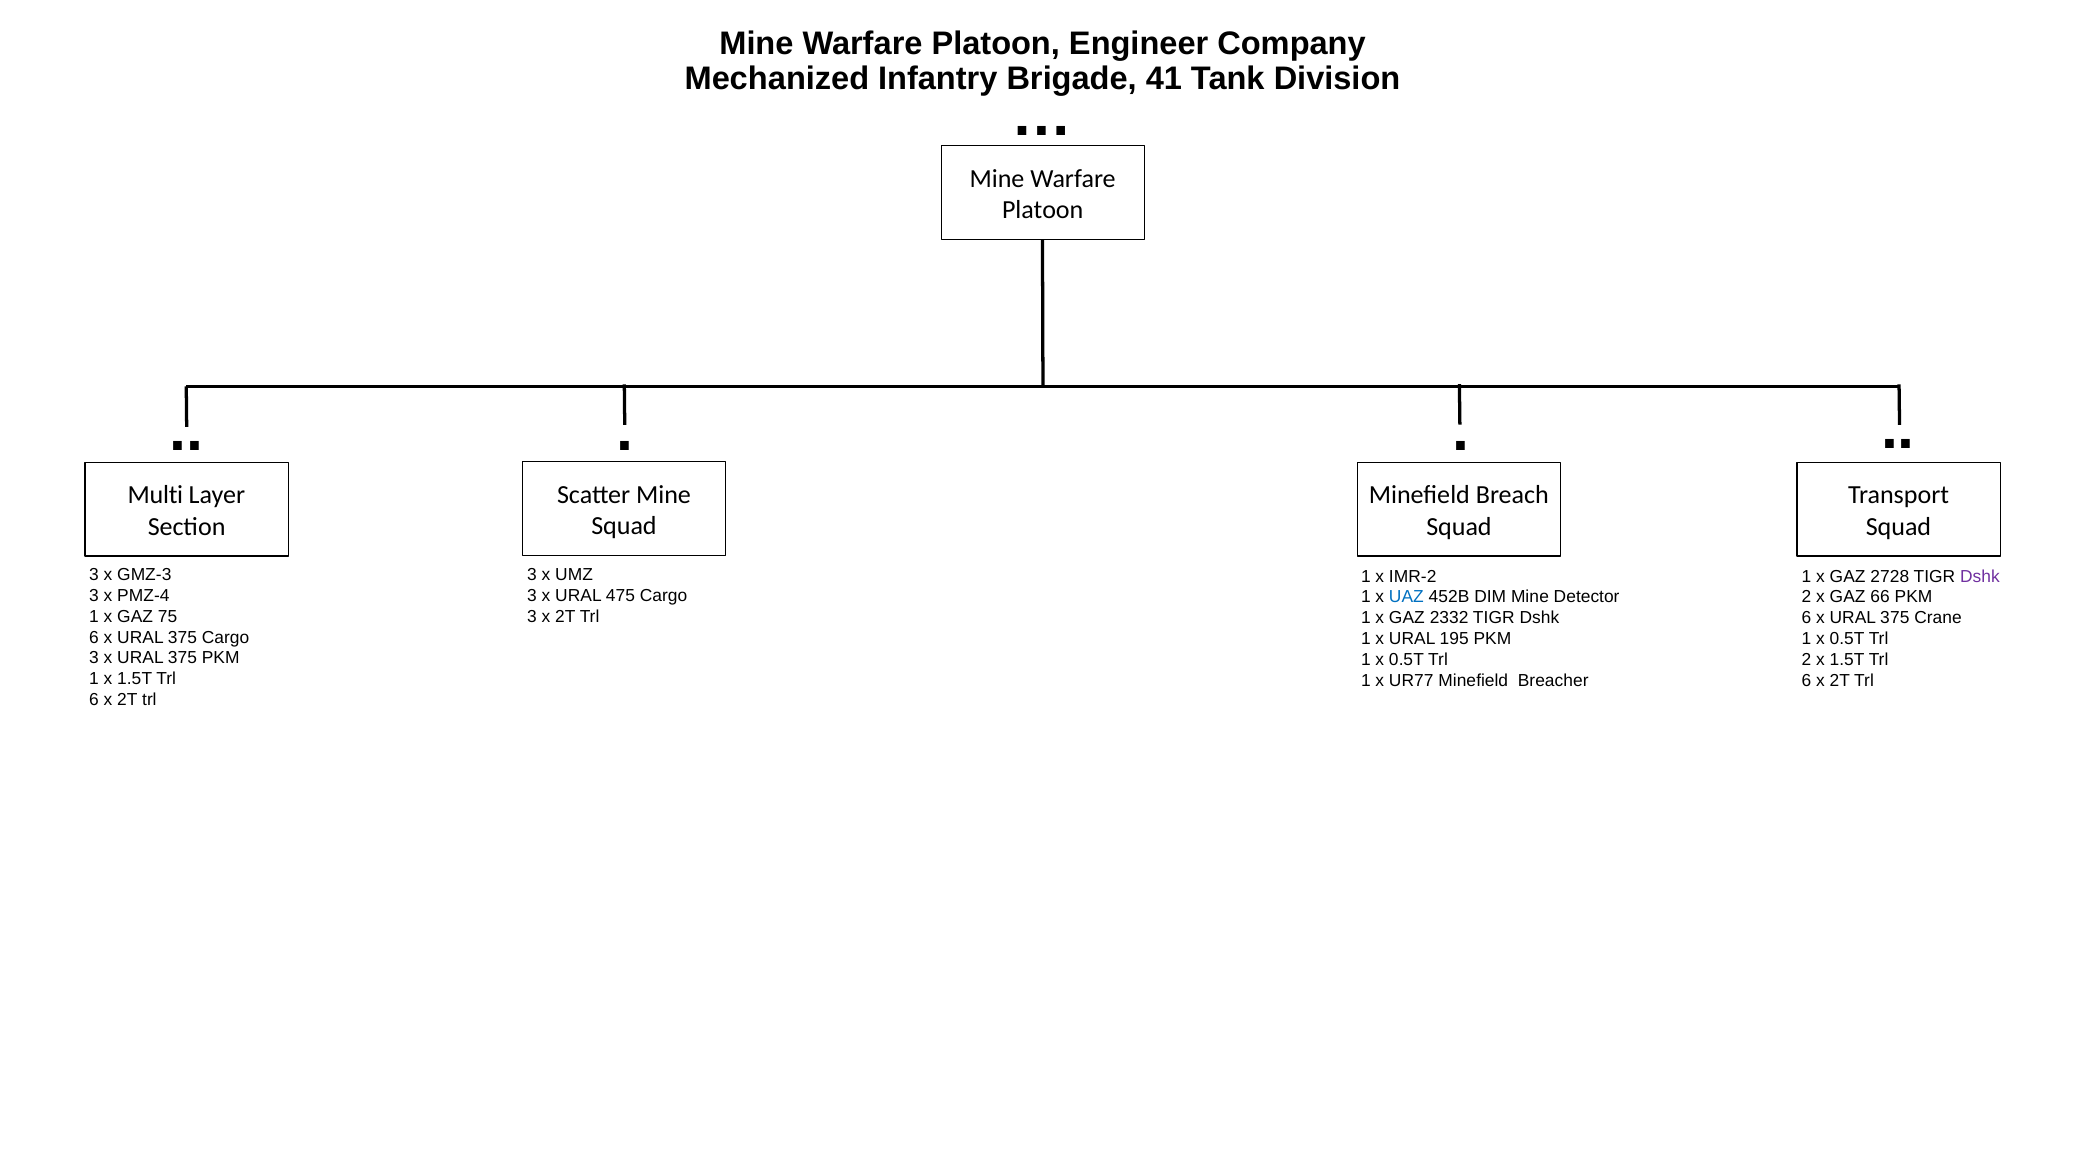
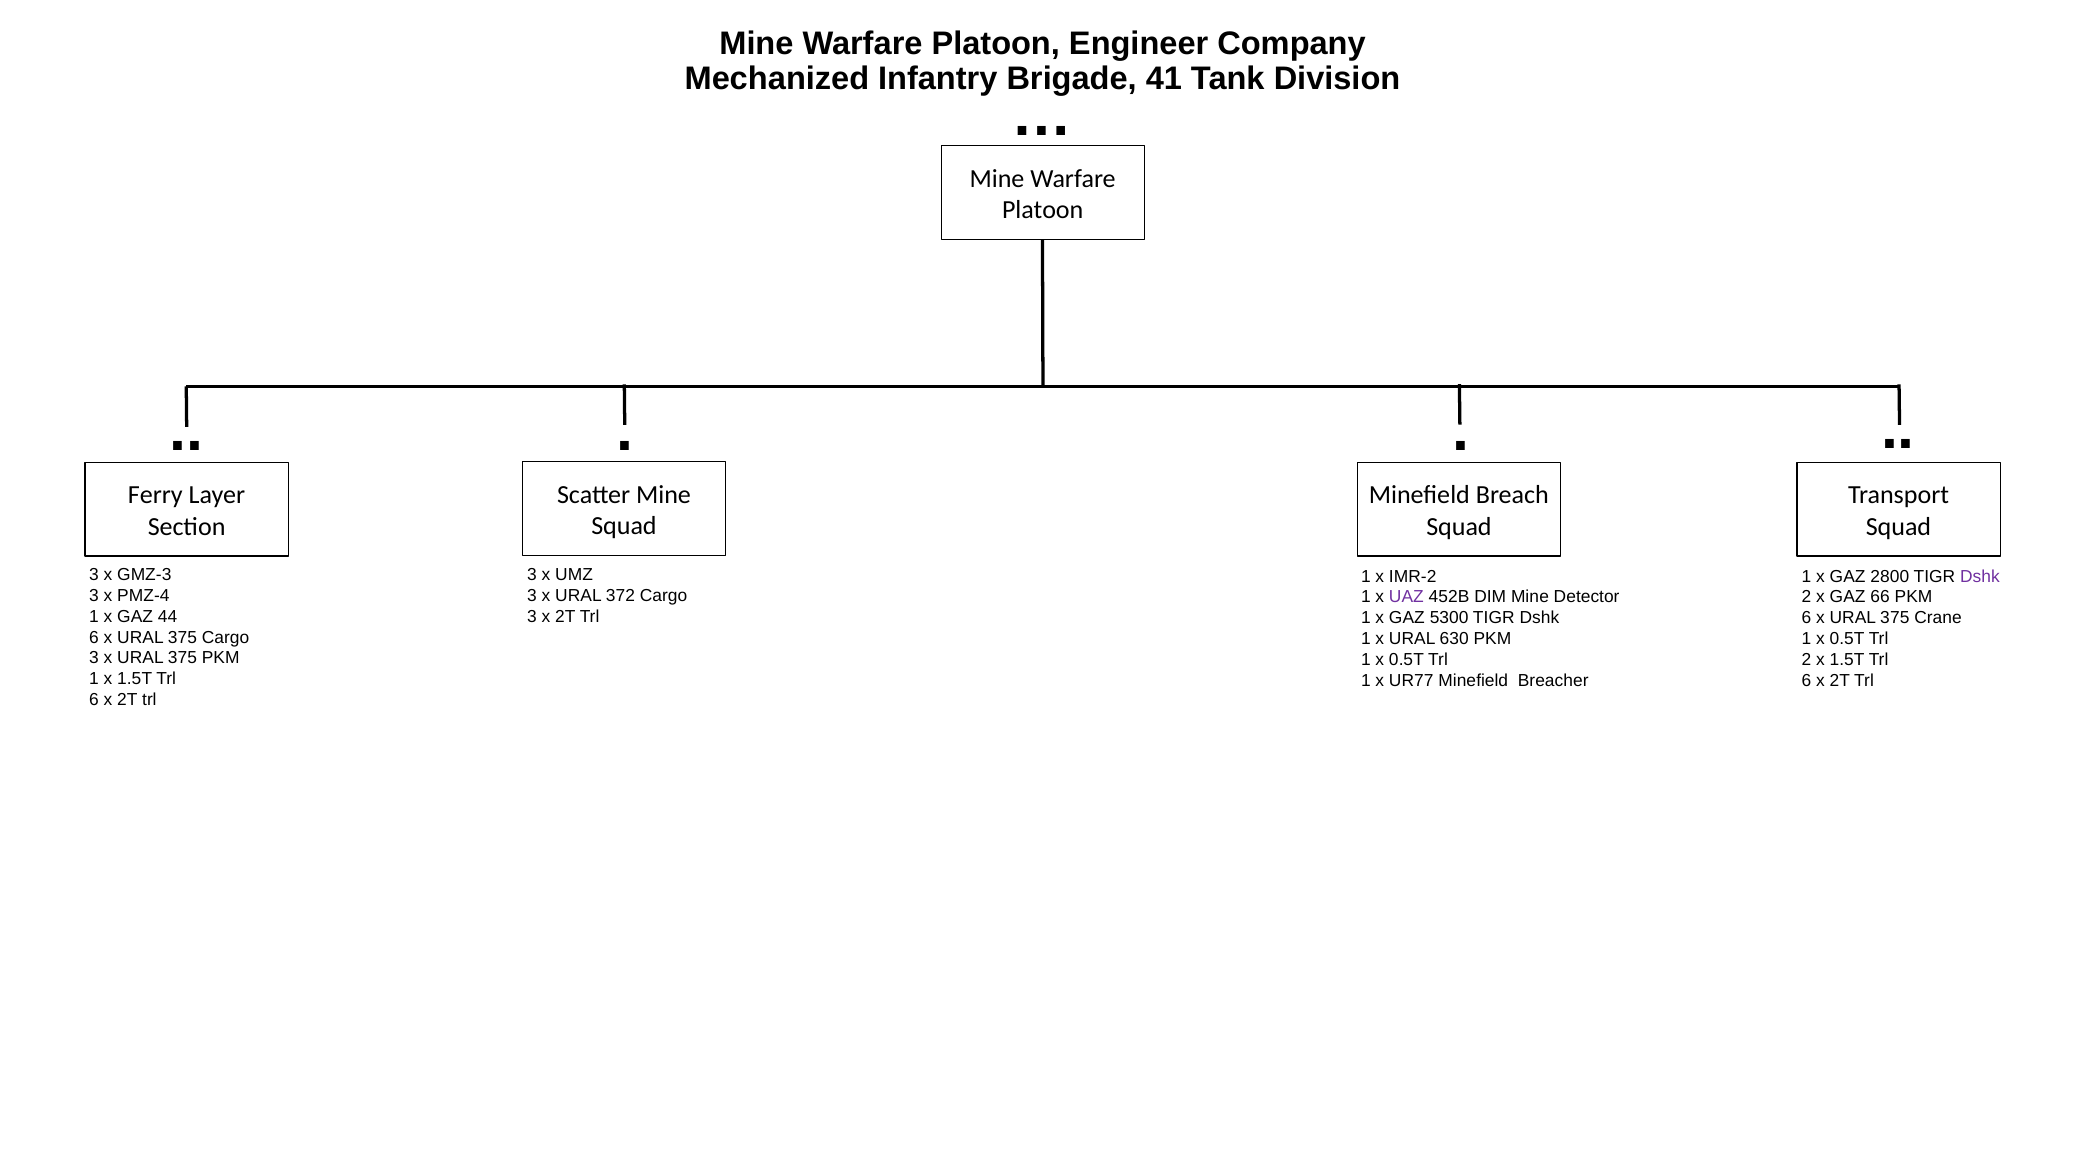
Multi: Multi -> Ferry
2728: 2728 -> 2800
475: 475 -> 372
UAZ colour: blue -> purple
75: 75 -> 44
2332: 2332 -> 5300
195: 195 -> 630
